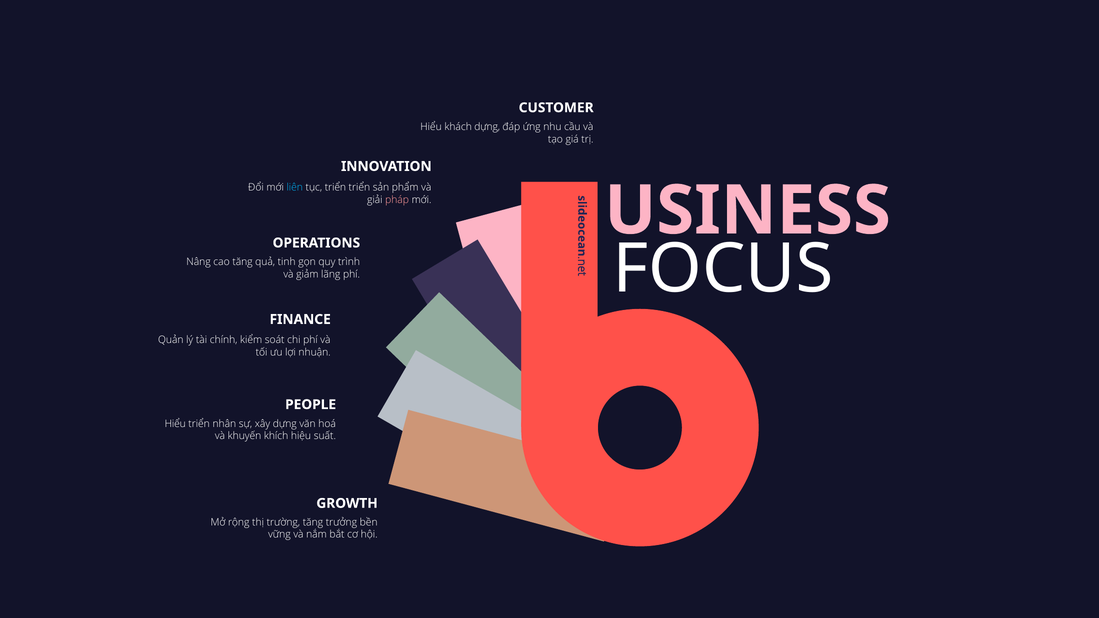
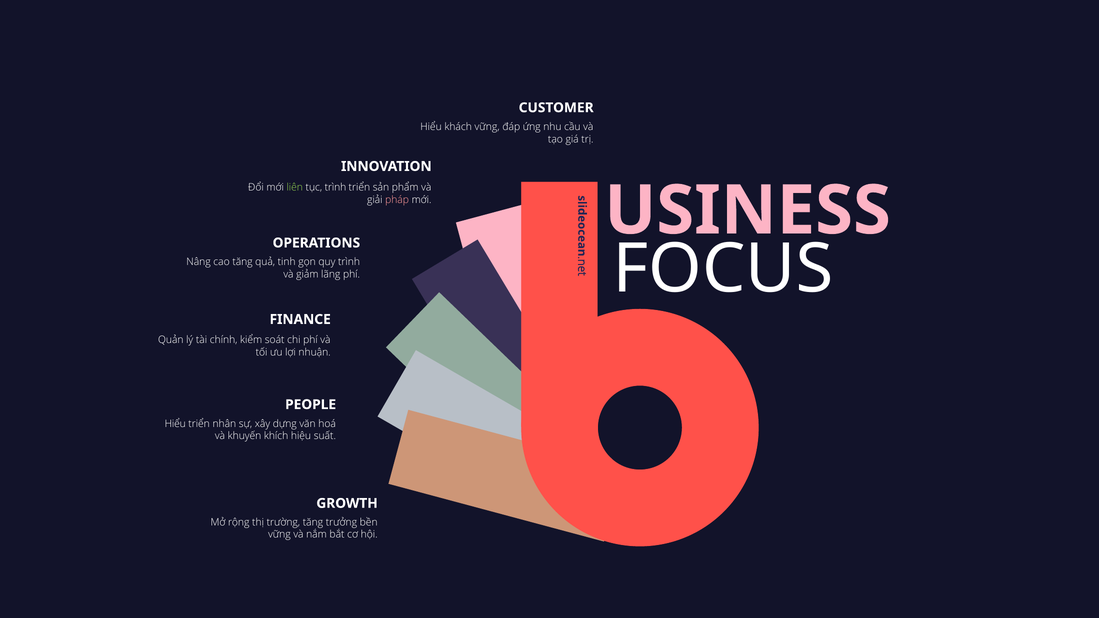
khách dựng: dựng -> vững
liên colour: light blue -> light green
tục triển: triển -> trình
